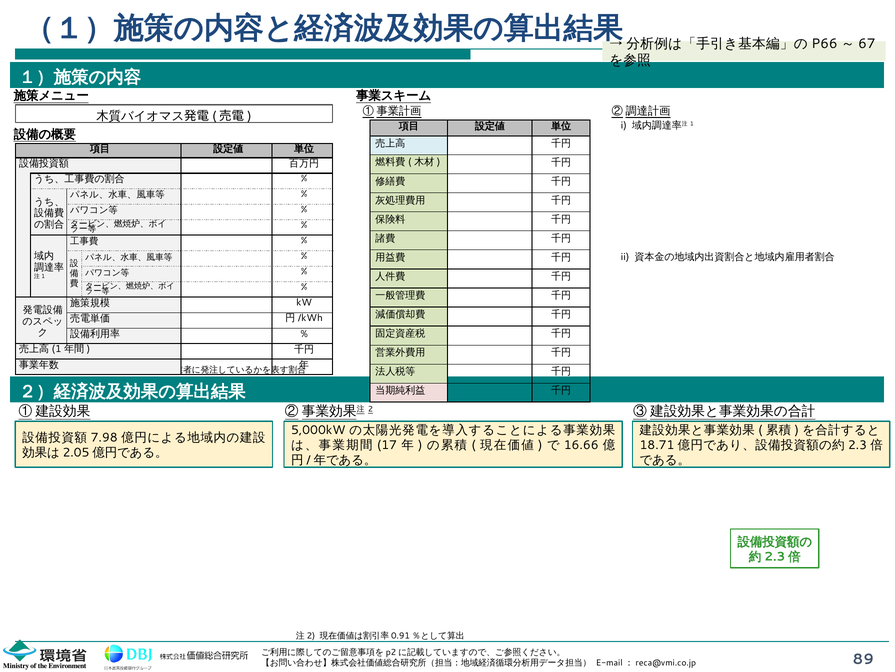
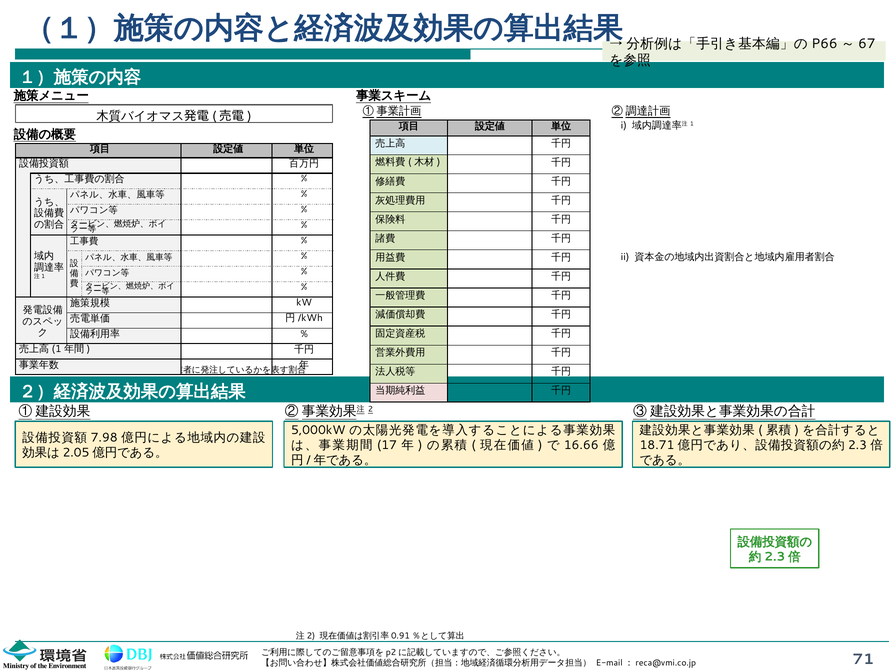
89: 89 -> 71
